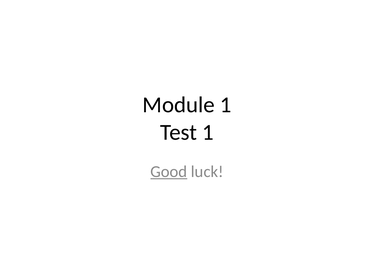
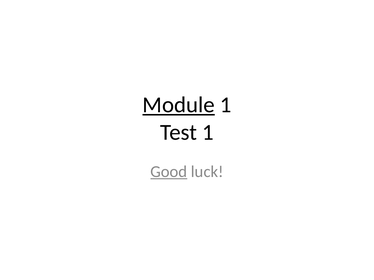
Module underline: none -> present
